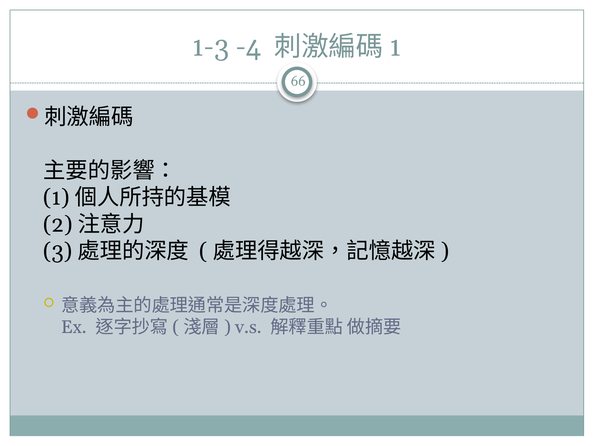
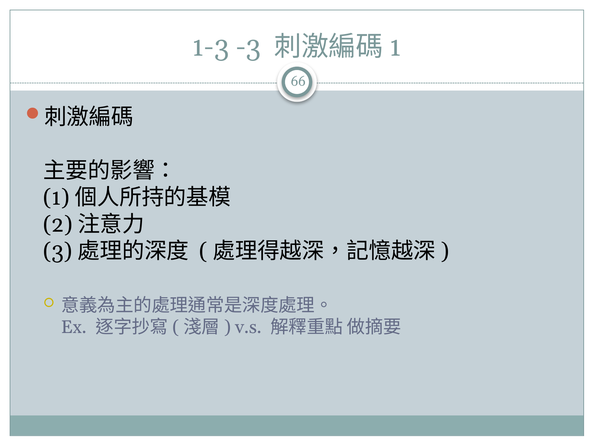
-4: -4 -> -3
